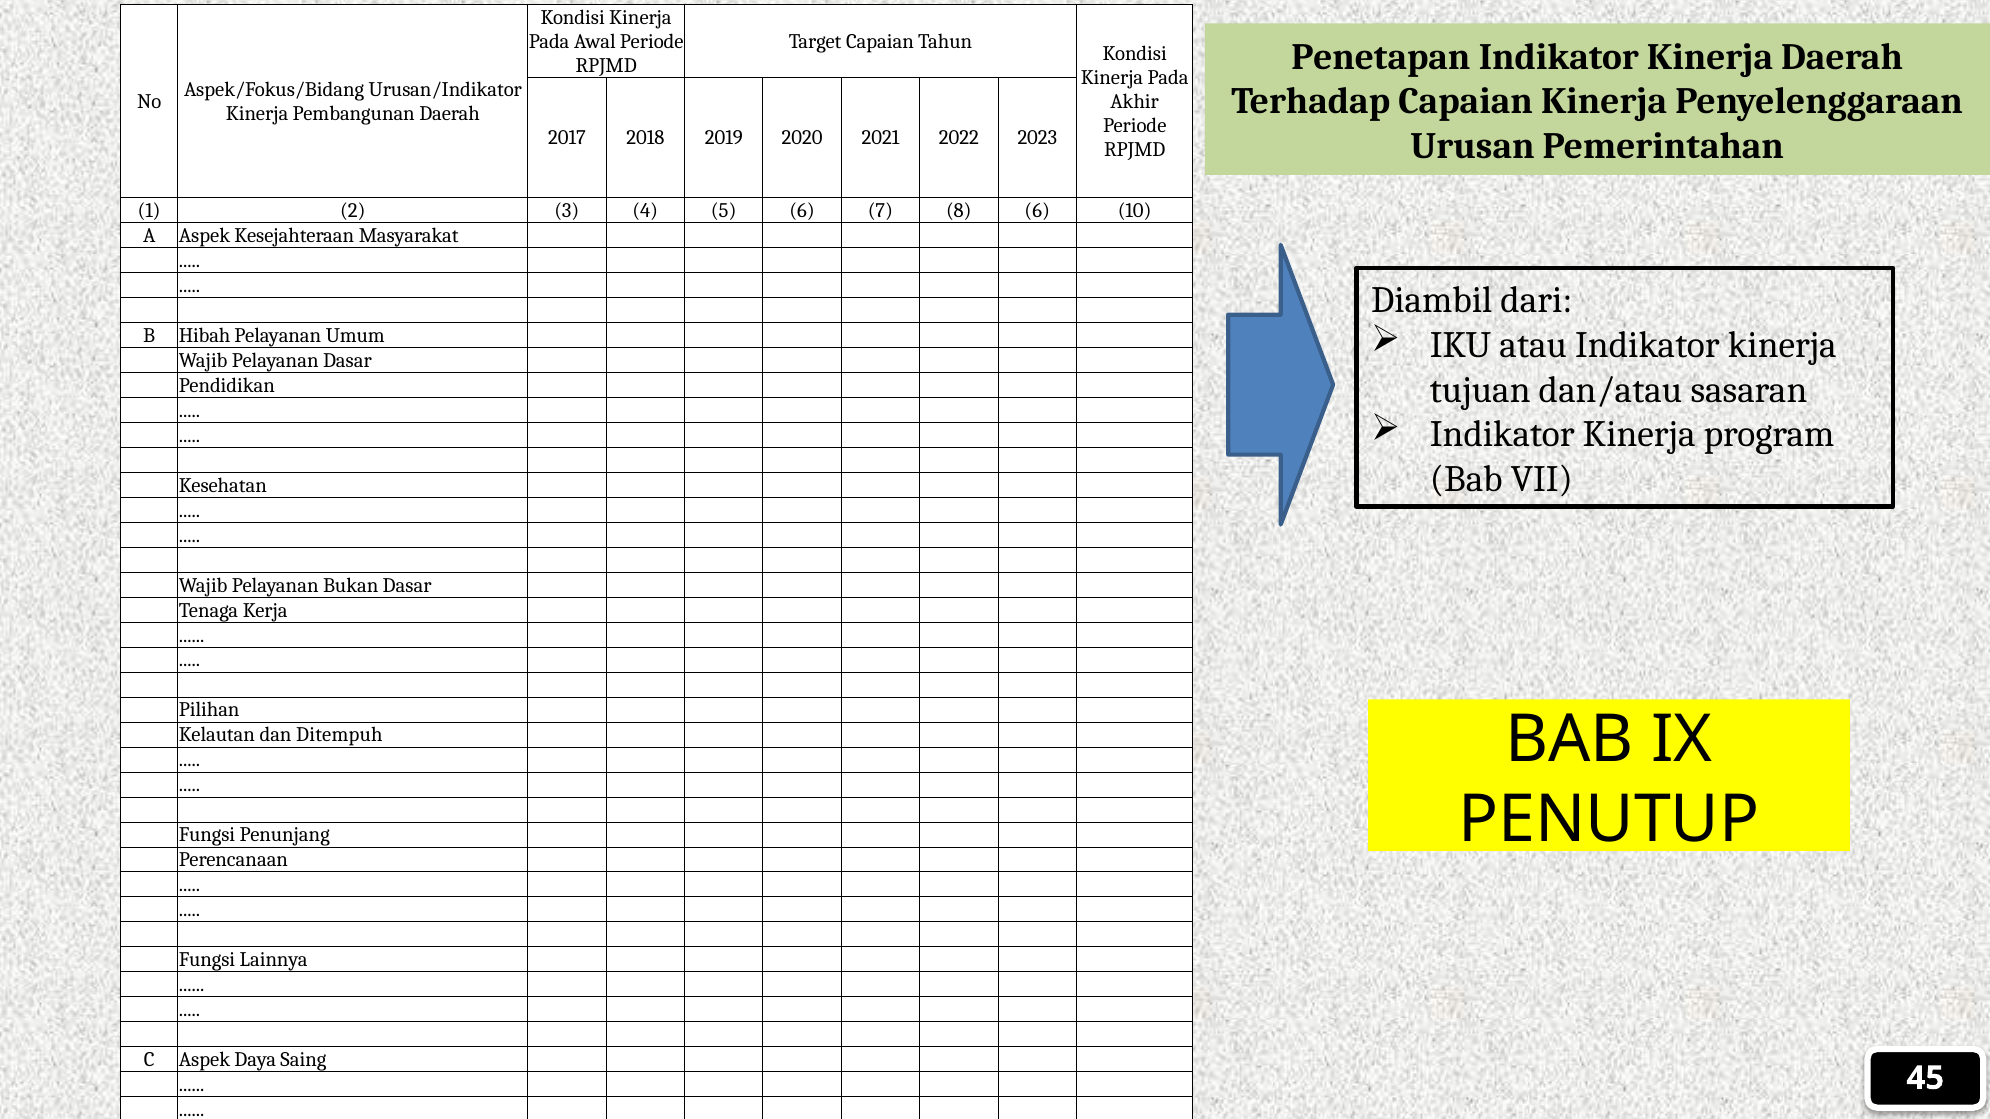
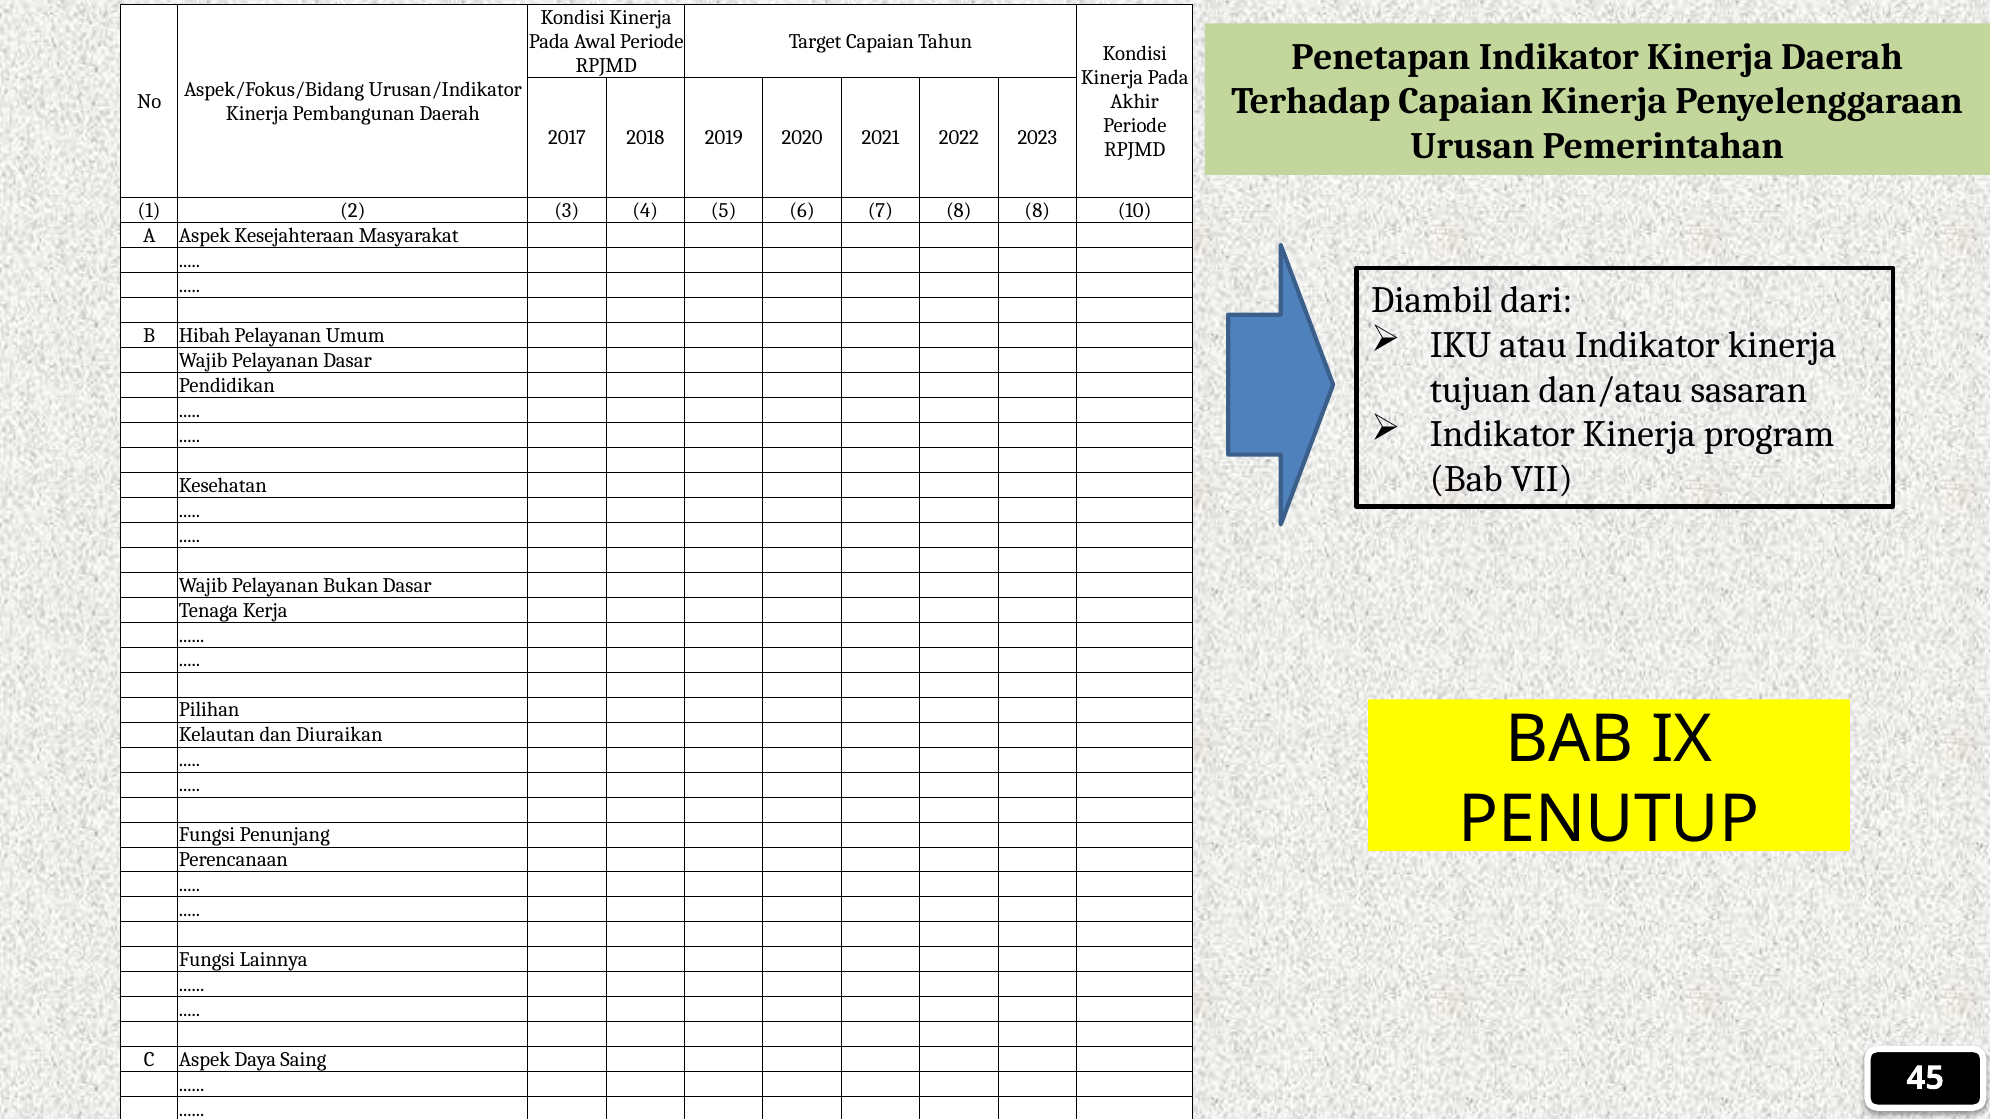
8 6: 6 -> 8
Ditempuh: Ditempuh -> Diuraikan
